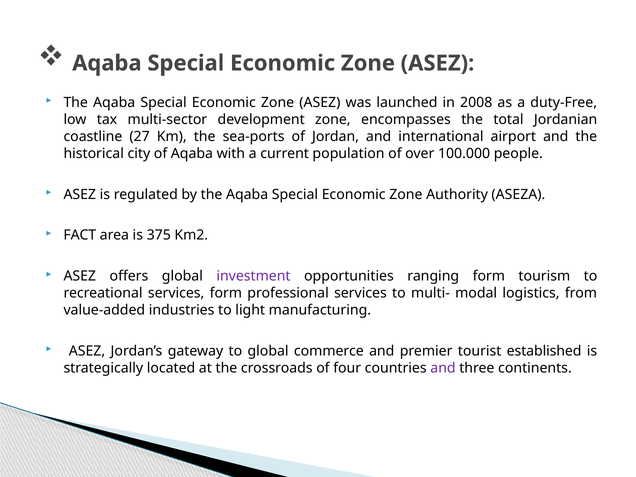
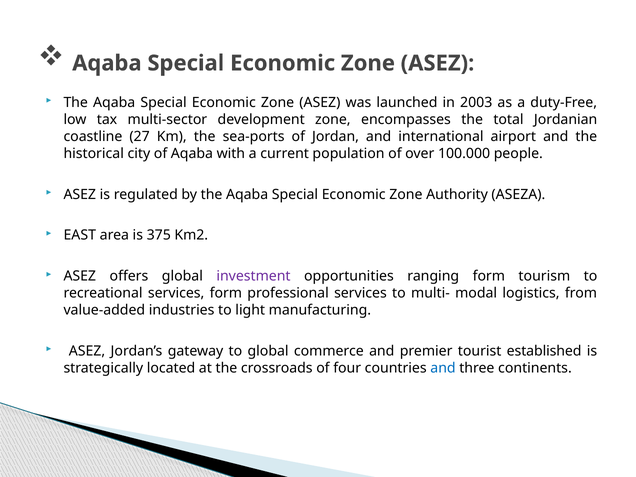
2008: 2008 -> 2003
FACT: FACT -> EAST
and at (443, 368) colour: purple -> blue
